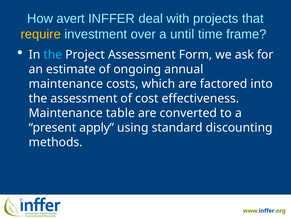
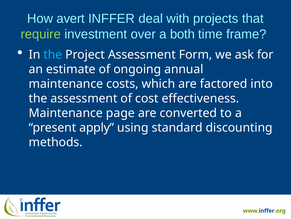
require colour: yellow -> light green
until: until -> both
table: table -> page
